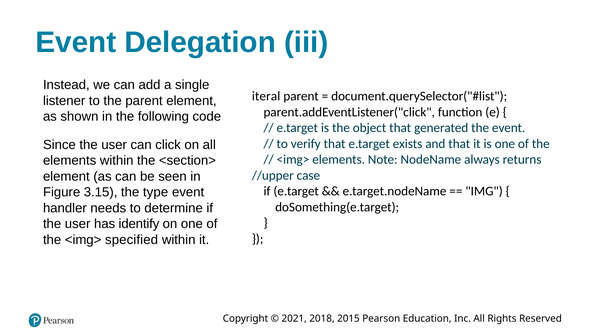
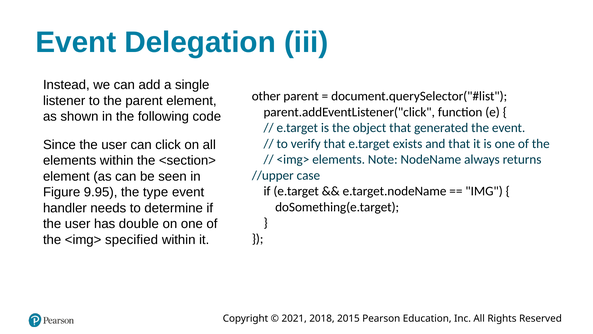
iteral: iteral -> other
3.15: 3.15 -> 9.95
identify: identify -> double
